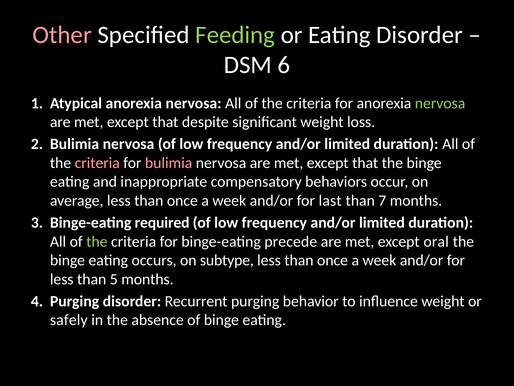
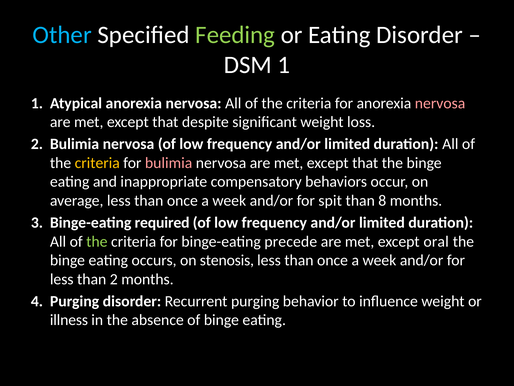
Other colour: pink -> light blue
DSM 6: 6 -> 1
nervosa at (440, 103) colour: light green -> pink
criteria at (97, 163) colour: pink -> yellow
last: last -> spit
7: 7 -> 8
subtype: subtype -> stenosis
than 5: 5 -> 2
safely: safely -> illness
